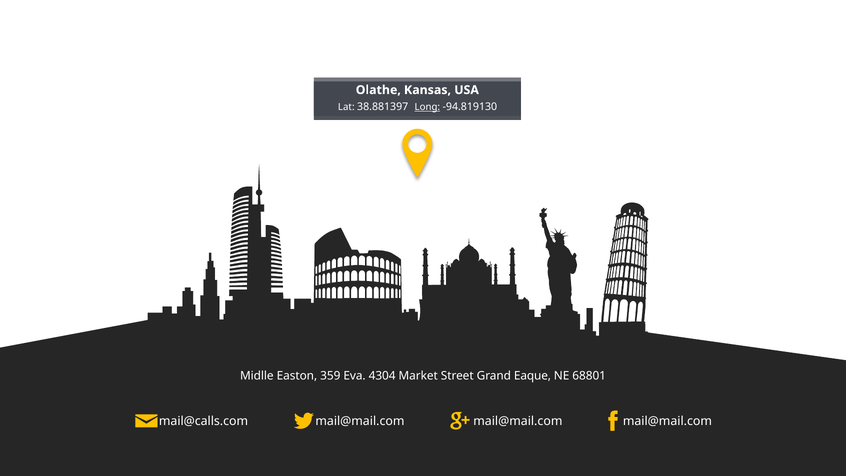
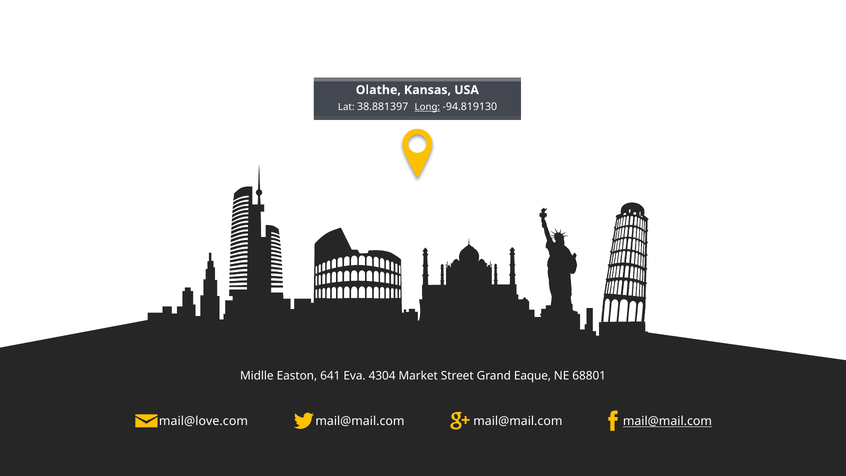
359: 359 -> 641
mail@calls.com: mail@calls.com -> mail@love.com
mail@mail.com at (667, 421) underline: none -> present
